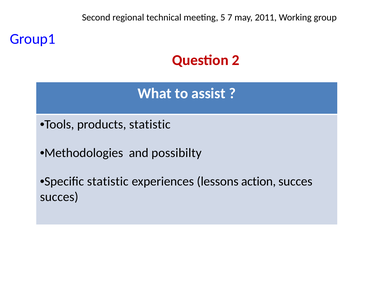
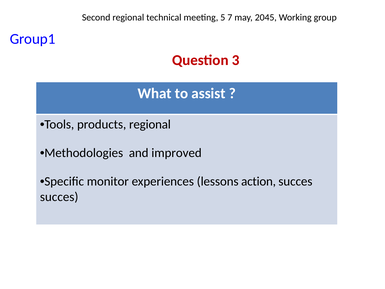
2011: 2011 -> 2045
2: 2 -> 3
products statistic: statistic -> regional
possibilty: possibilty -> improved
Specific statistic: statistic -> monitor
